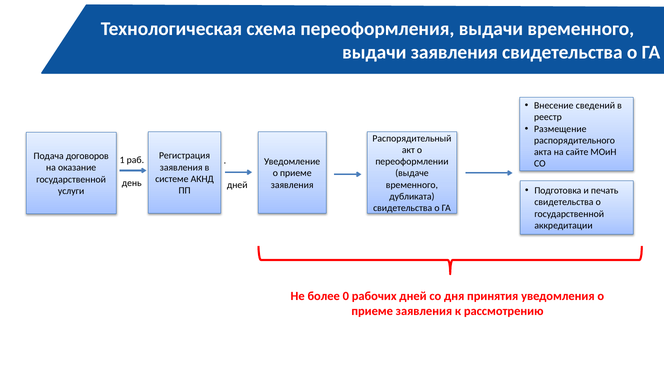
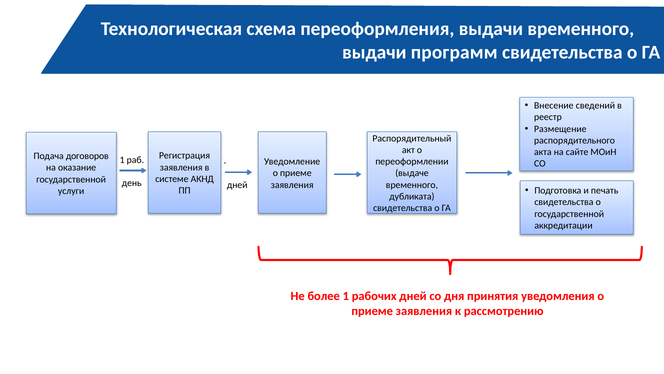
выдачи заявления: заявления -> программ
более 0: 0 -> 1
